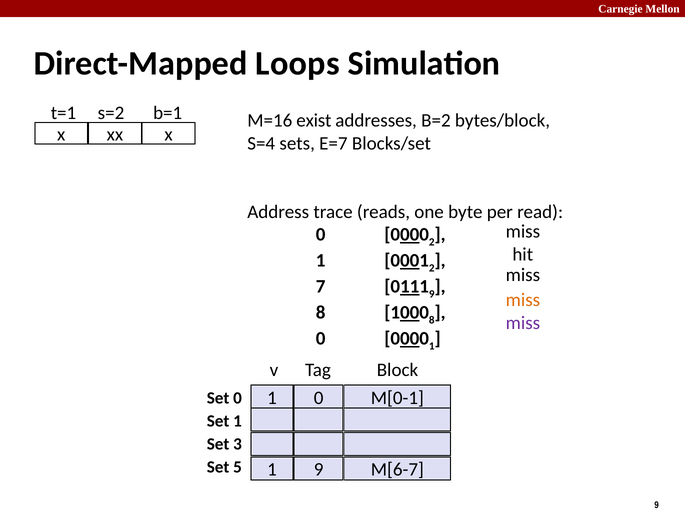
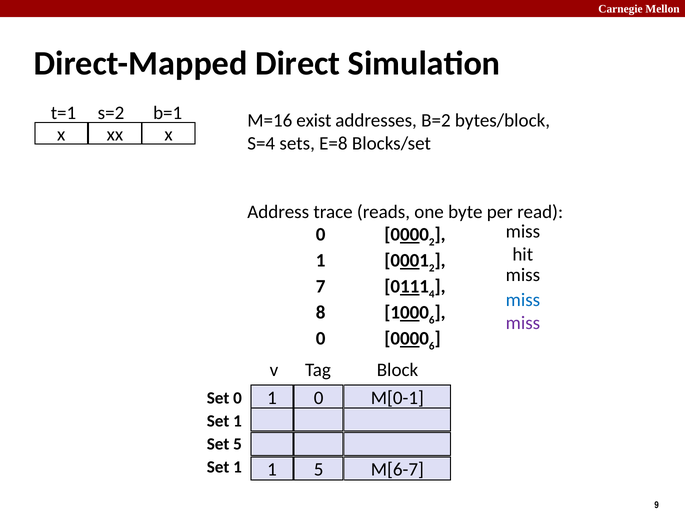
Loops: Loops -> Direct
E=7: E=7 -> E=8
9 at (432, 294): 9 -> 4
miss at (523, 300) colour: orange -> blue
8 at (432, 320): 8 -> 6
1 at (432, 346): 1 -> 6
Set 3: 3 -> 5
5 at (238, 467): 5 -> 1
1 9: 9 -> 5
